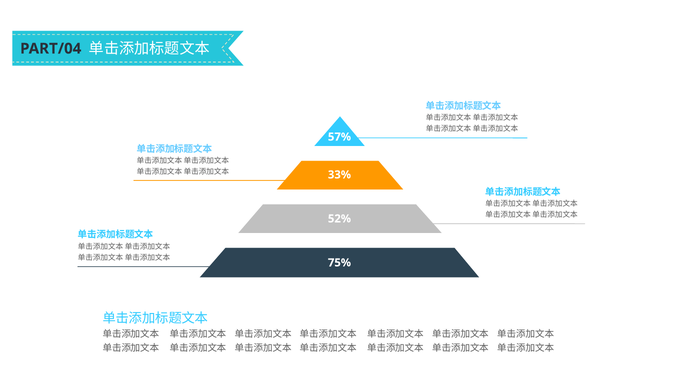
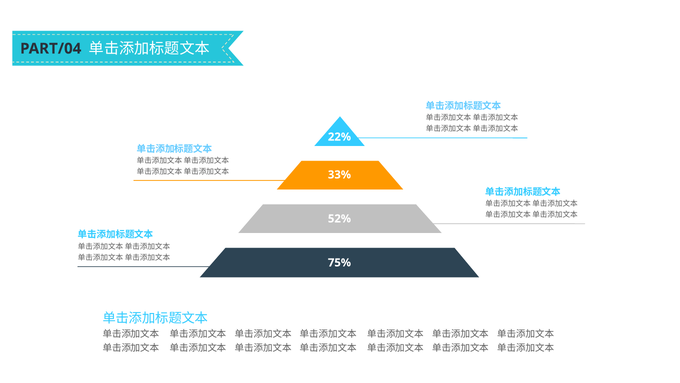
57%: 57% -> 22%
